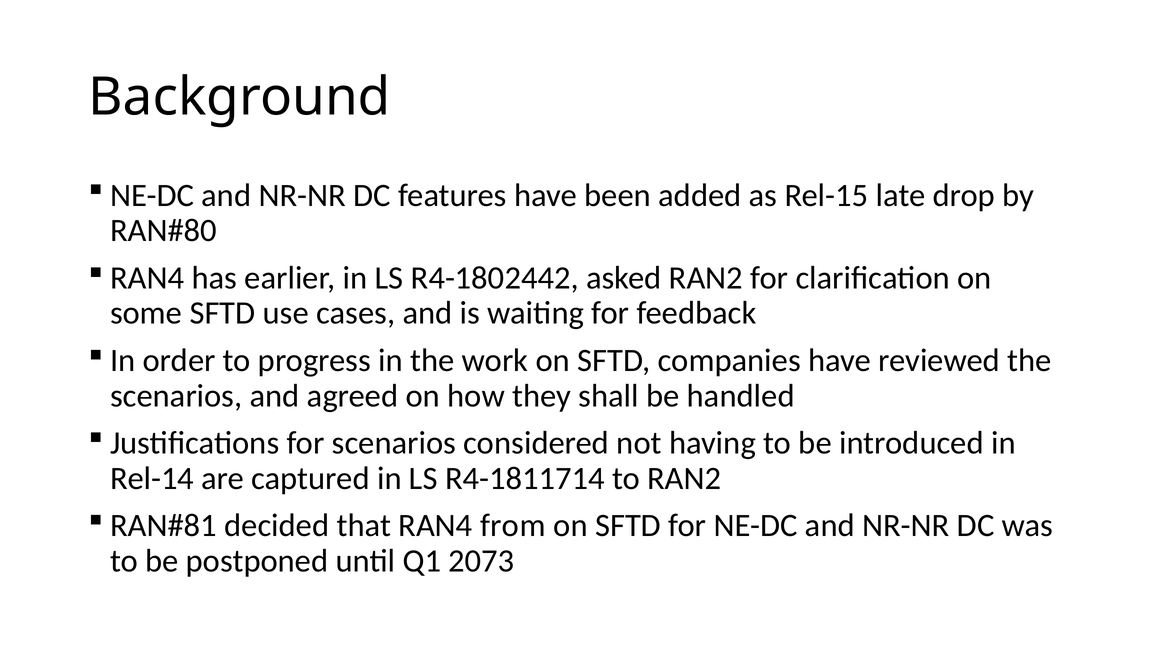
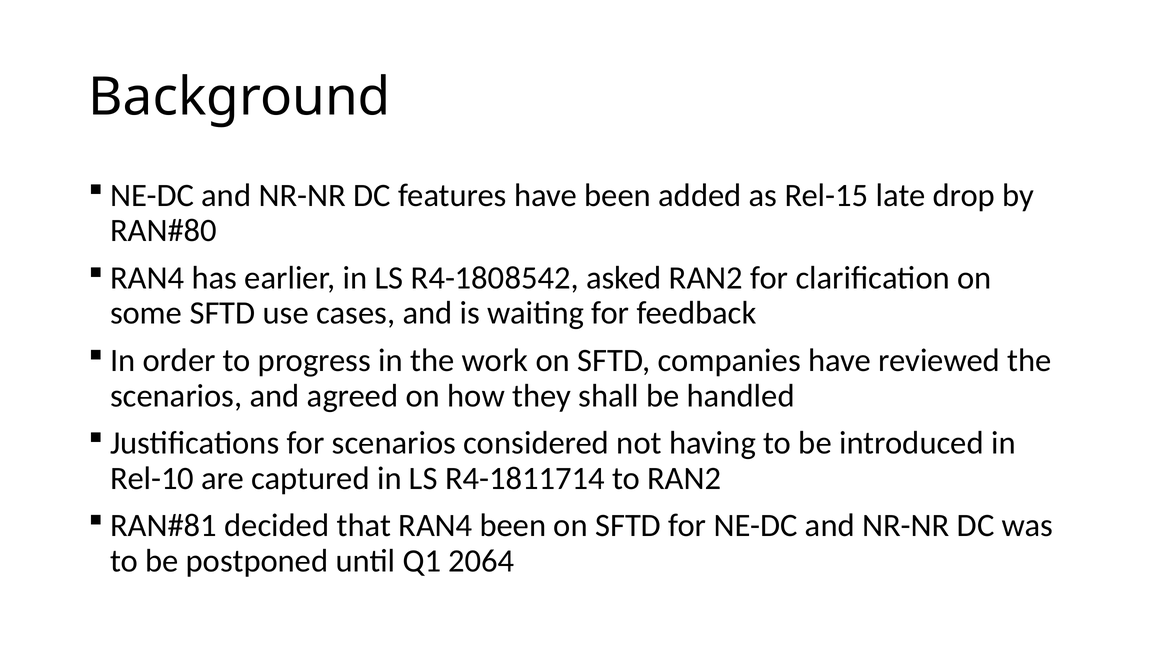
R4-1802442: R4-1802442 -> R4-1808542
Rel-14: Rel-14 -> Rel-10
RAN4 from: from -> been
2073: 2073 -> 2064
